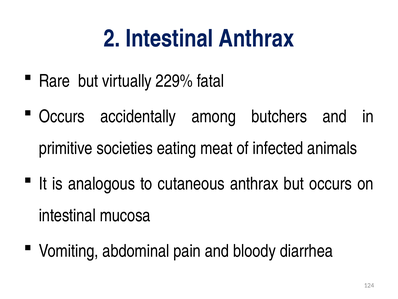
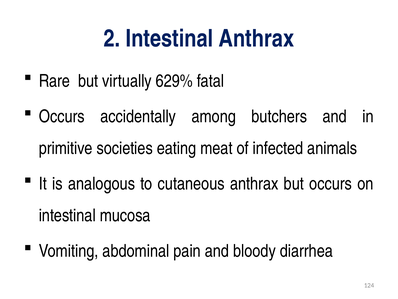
229%: 229% -> 629%
